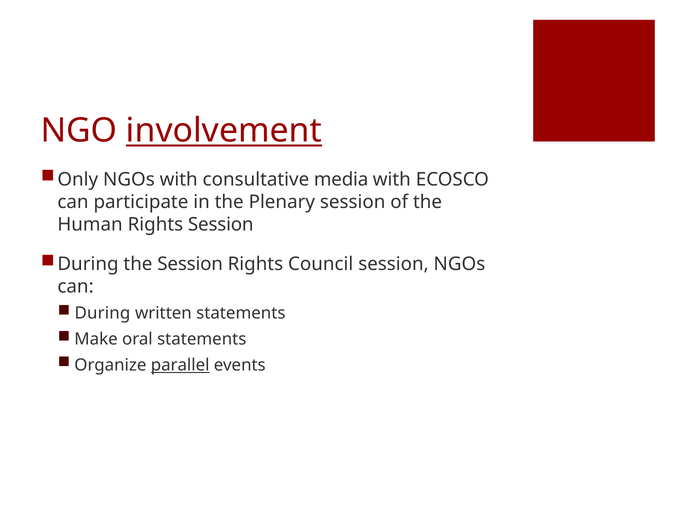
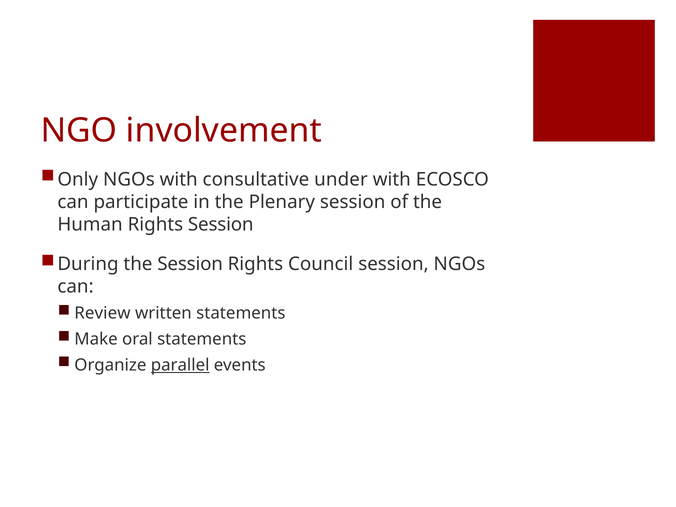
involvement underline: present -> none
media: media -> under
During at (102, 313): During -> Review
